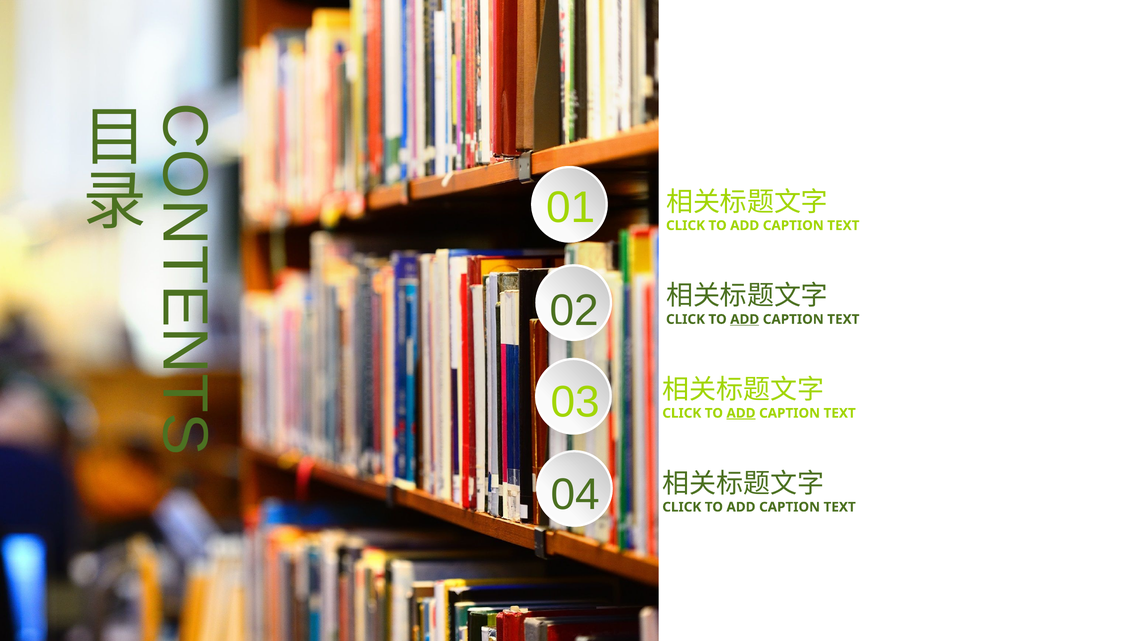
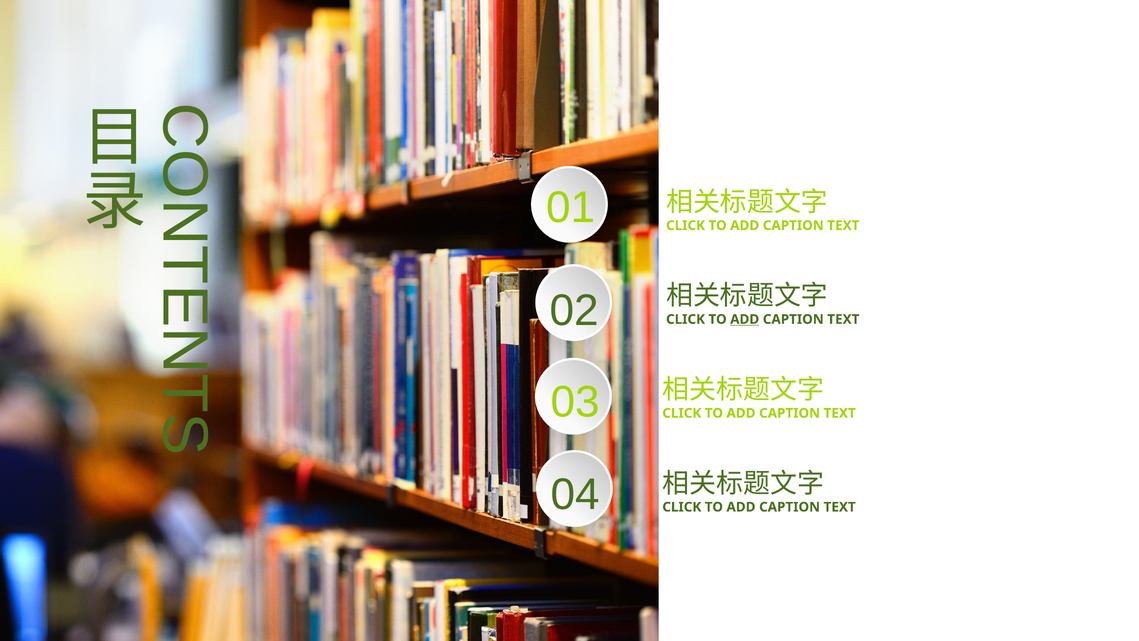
ADD at (741, 413) underline: present -> none
